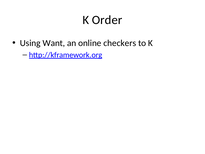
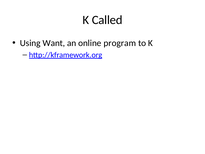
Order: Order -> Called
checkers: checkers -> program
